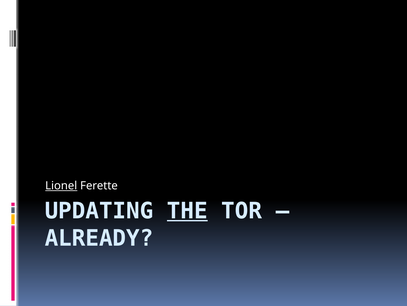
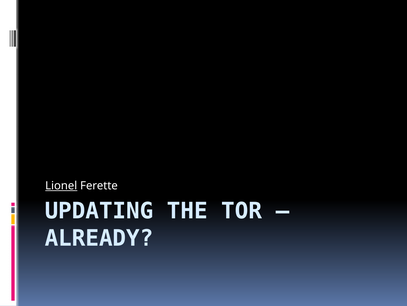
THE underline: present -> none
